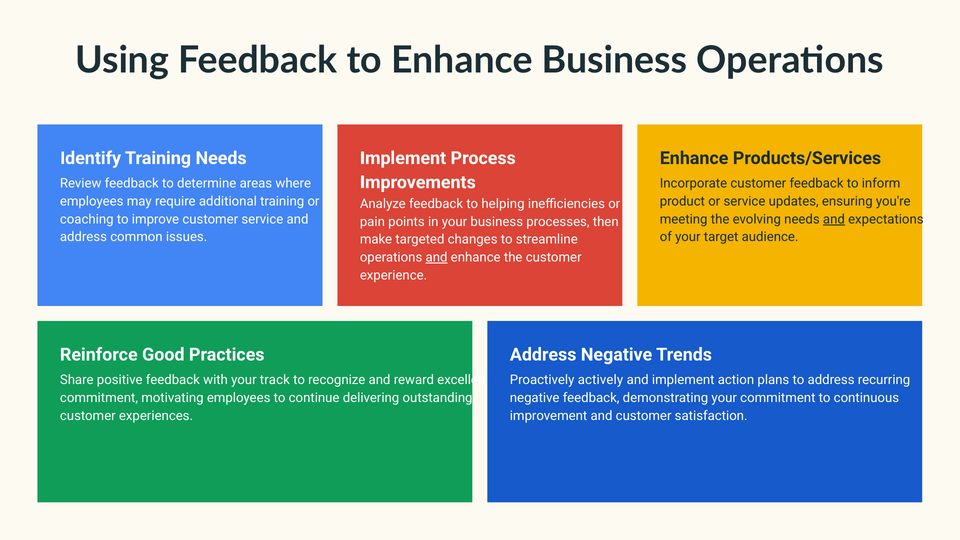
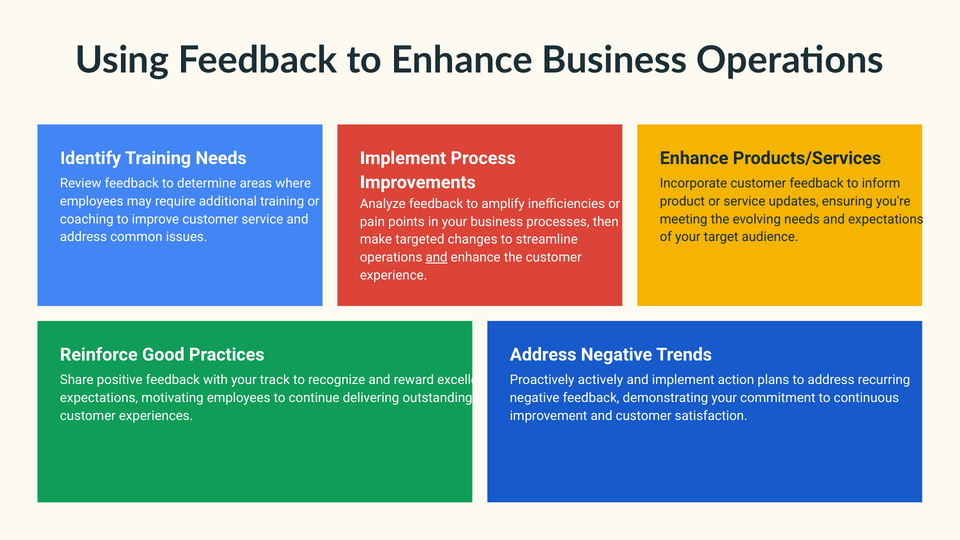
helping: helping -> amplify
and at (834, 219) underline: present -> none
commitment at (99, 398): commitment -> expectations
